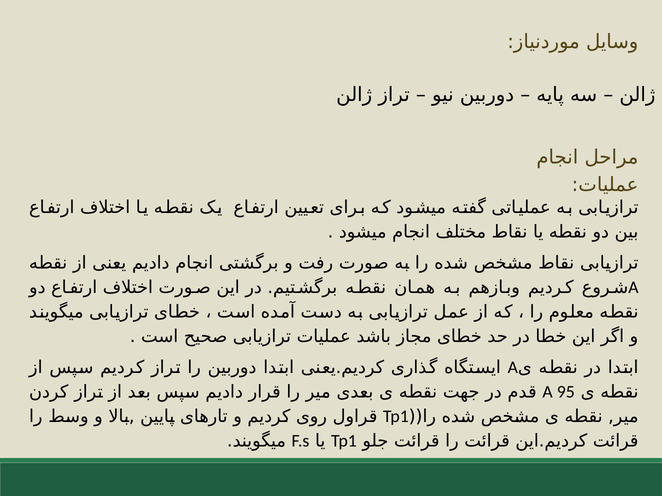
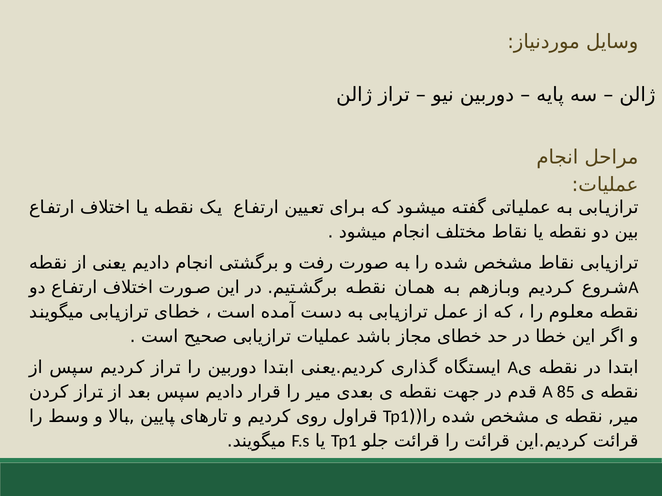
95: 95 -> 85
